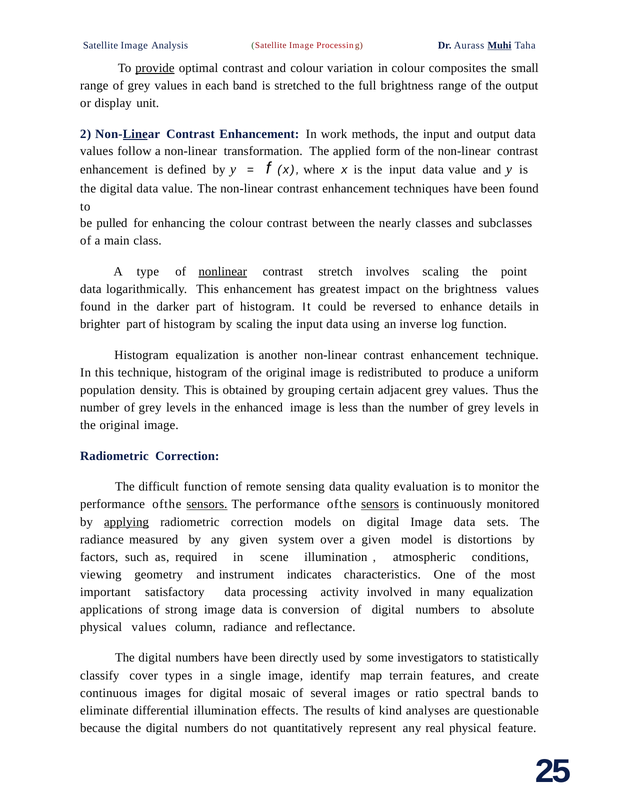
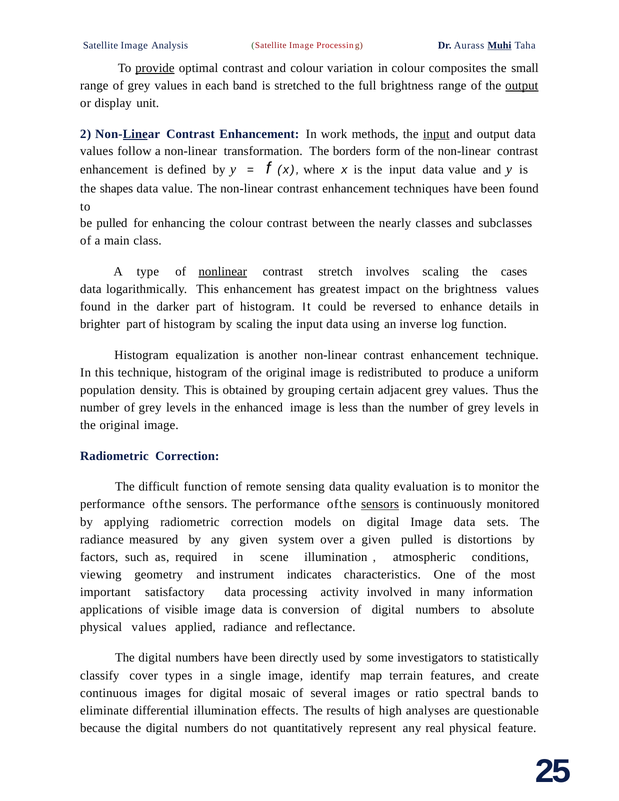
output at (522, 86) underline: none -> present
input at (436, 134) underline: none -> present
applied: applied -> borders
digital at (116, 188): digital -> shapes
point: point -> cases
sensors at (207, 504) underline: present -> none
applying underline: present -> none
given model: model -> pulled
many equalization: equalization -> information
strong: strong -> visible
column: column -> applied
kind: kind -> high
